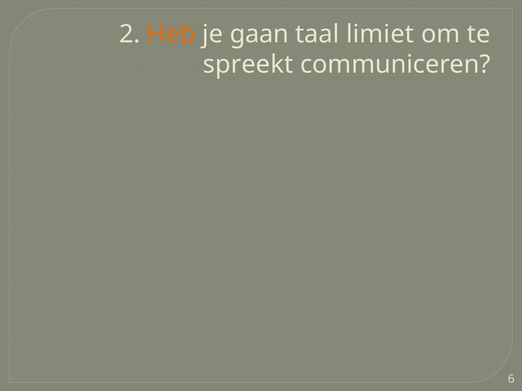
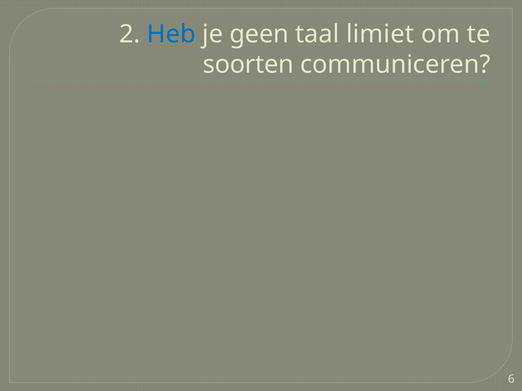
Heb colour: orange -> blue
gaan: gaan -> geen
spreekt: spreekt -> soorten
